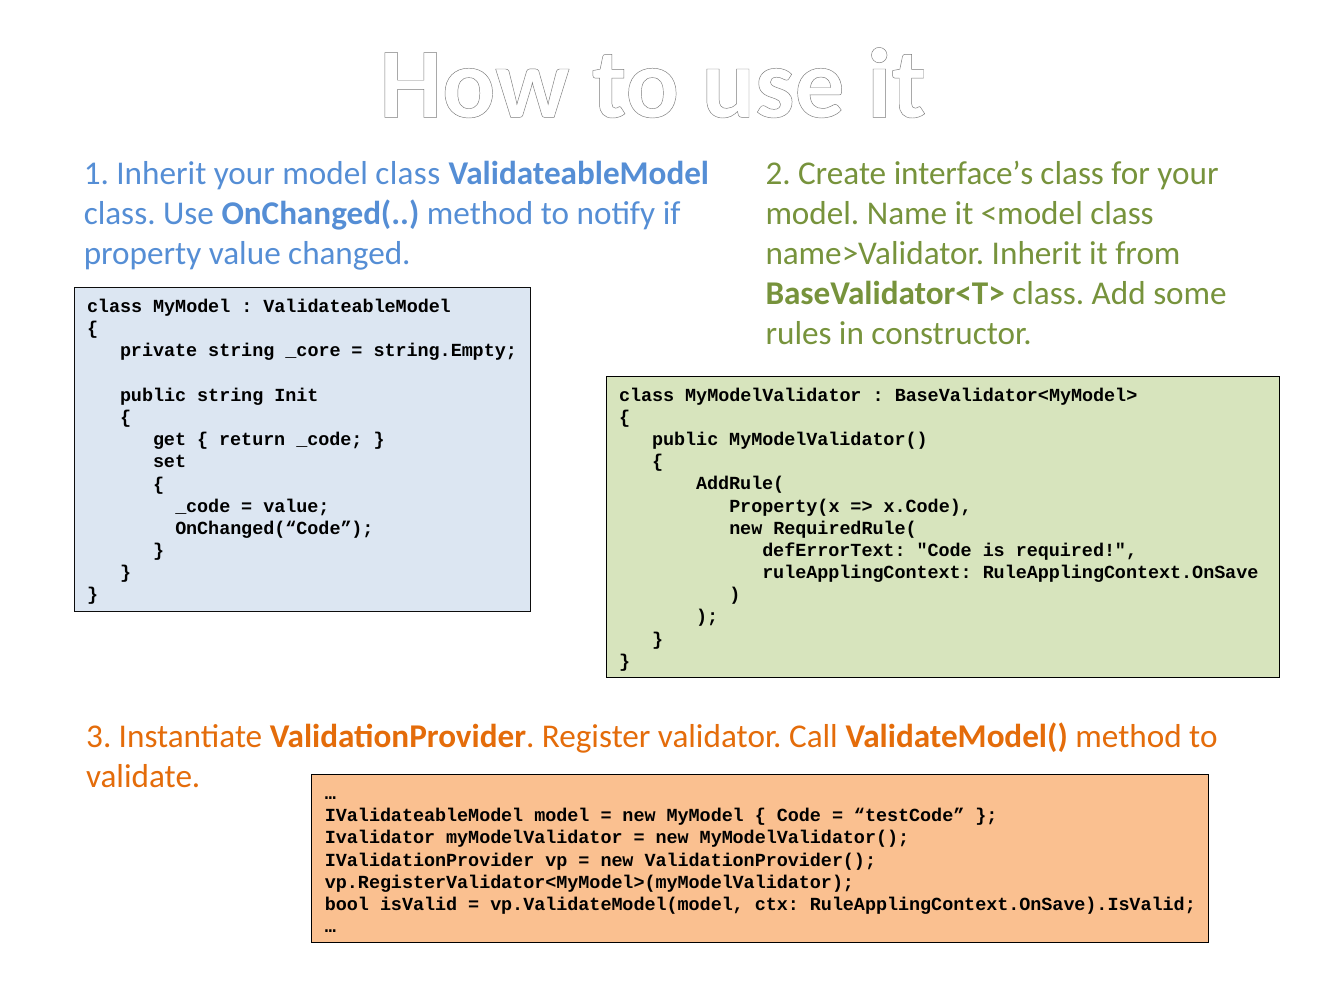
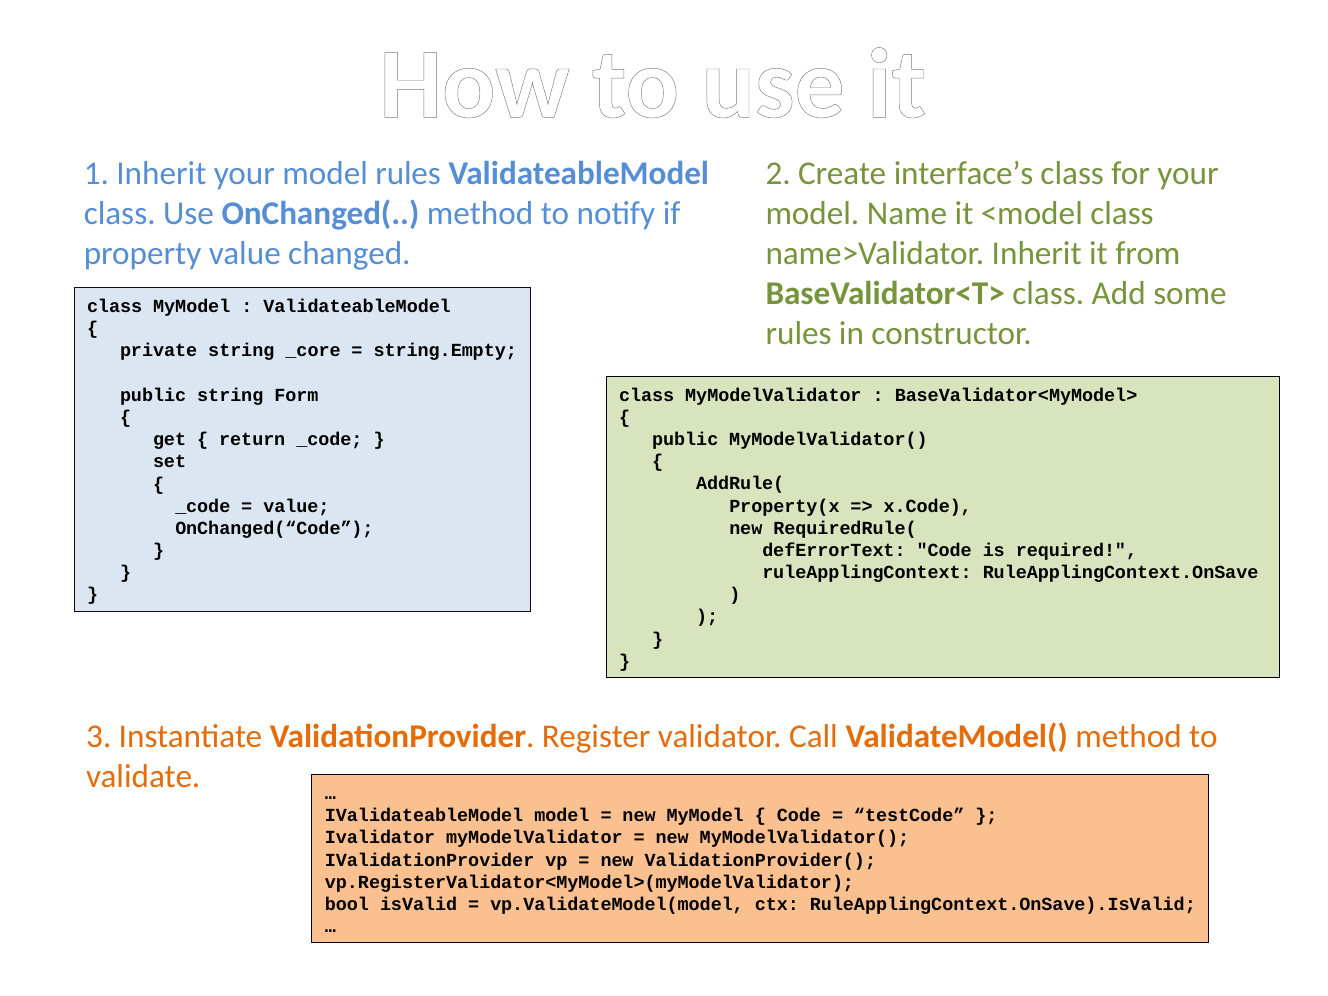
model class: class -> rules
Init: Init -> Form
